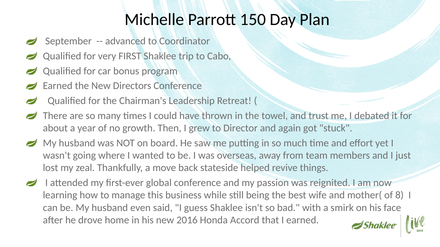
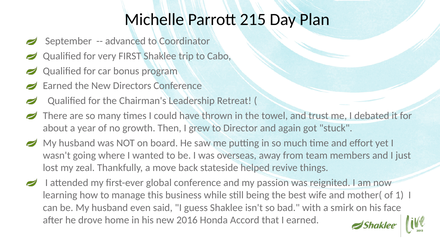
150: 150 -> 215
8: 8 -> 1
